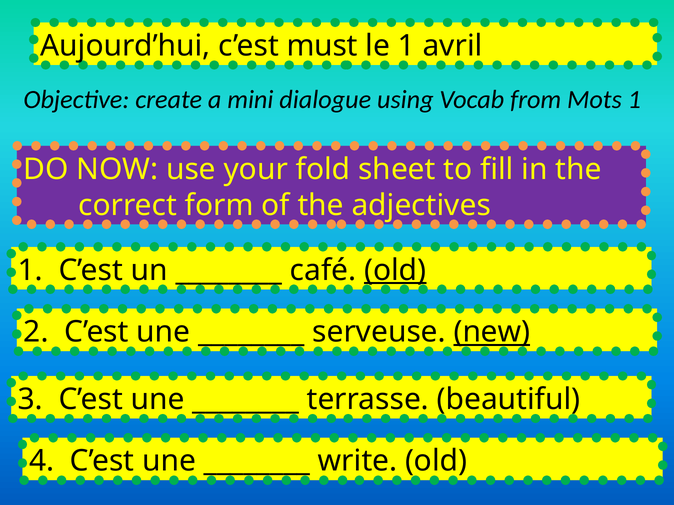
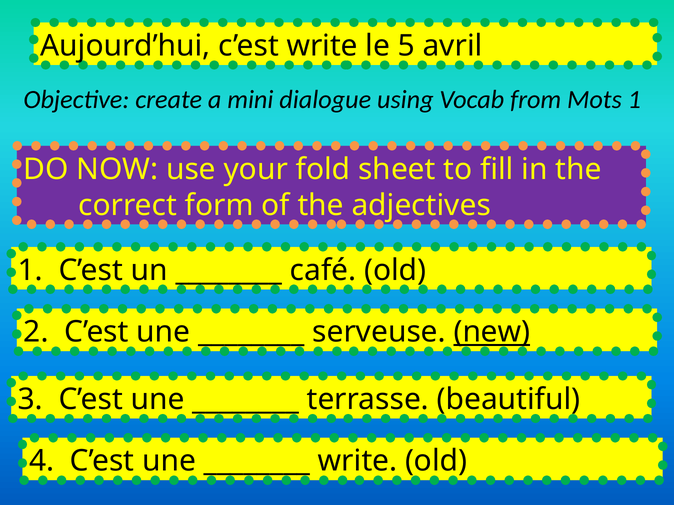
c’est must: must -> write
le 1: 1 -> 5
old at (395, 271) underline: present -> none
